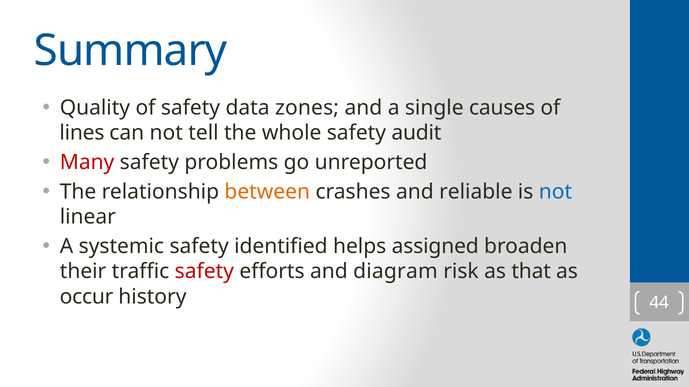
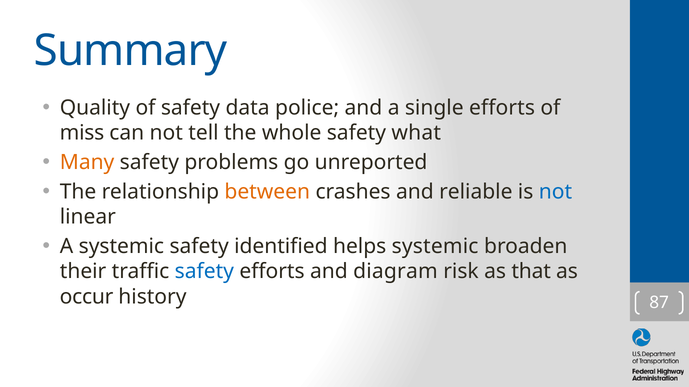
zones: zones -> police
single causes: causes -> efforts
lines: lines -> miss
audit: audit -> what
Many colour: red -> orange
helps assigned: assigned -> systemic
safety at (204, 272) colour: red -> blue
44: 44 -> 87
